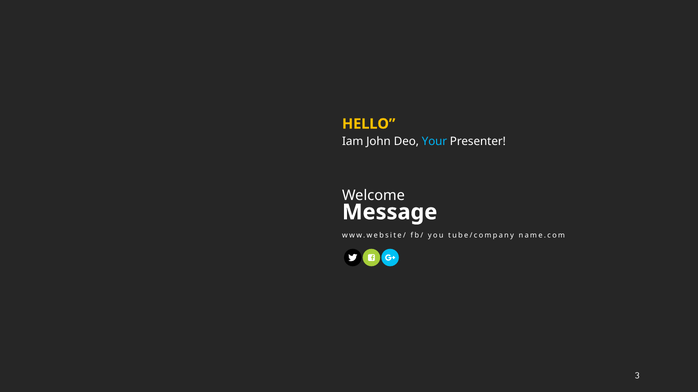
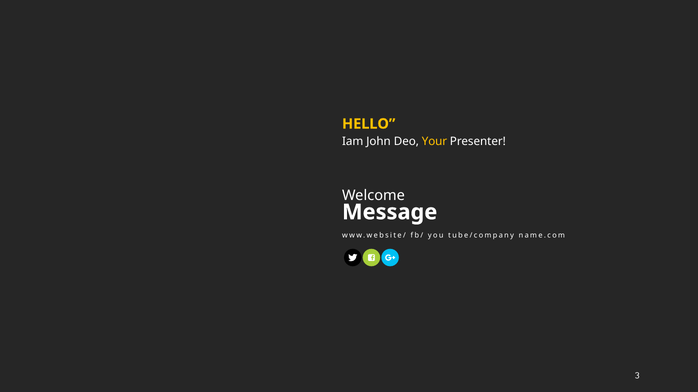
Your colour: light blue -> yellow
